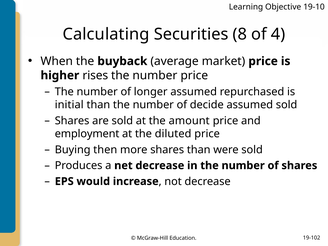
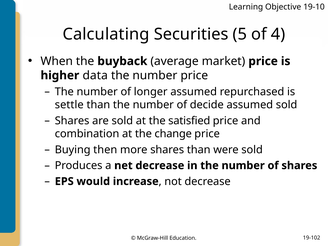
8: 8 -> 5
rises: rises -> data
initial: initial -> settle
amount: amount -> satisfied
employment: employment -> combination
diluted: diluted -> change
